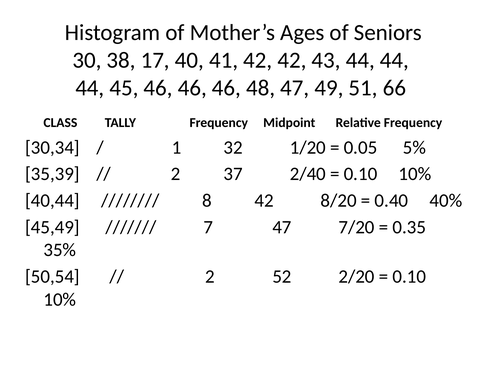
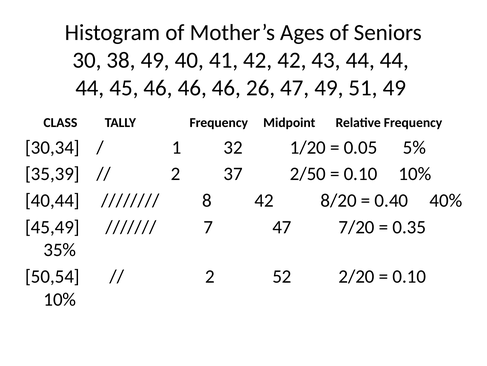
38 17: 17 -> 49
48: 48 -> 26
51 66: 66 -> 49
2/40: 2/40 -> 2/50
